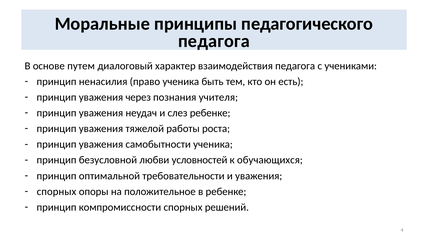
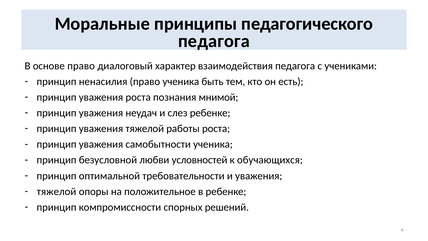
основе путем: путем -> право
уважения через: через -> роста
учителя: учителя -> мнимой
спорных at (57, 191): спорных -> тяжелой
